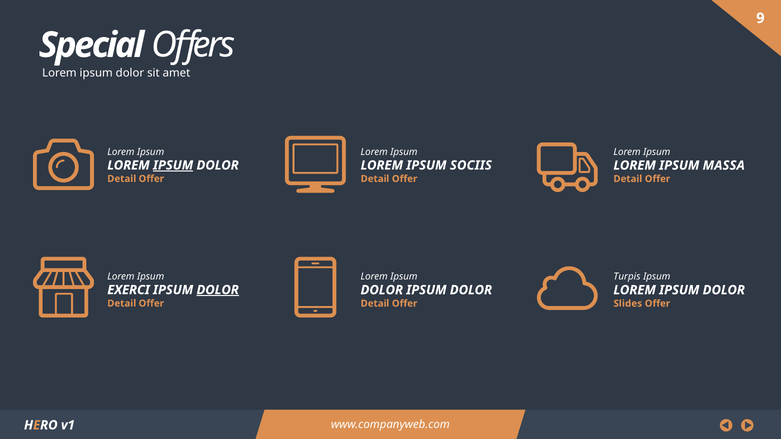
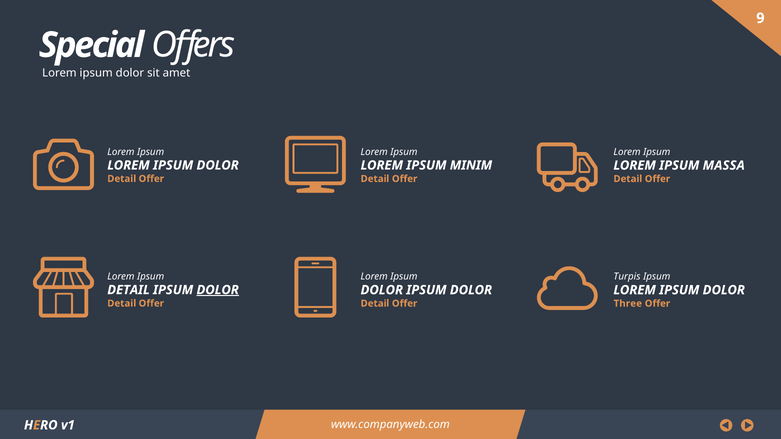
IPSUM at (173, 165) underline: present -> none
SOCIIS: SOCIIS -> MINIM
EXERCI at (129, 290): EXERCI -> DETAIL
Slides: Slides -> Three
